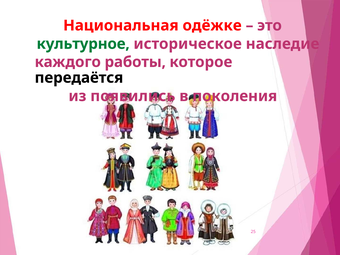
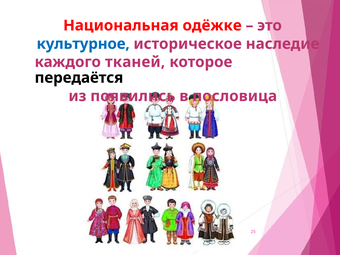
культурное colour: green -> blue
работы: работы -> тканей
поколения: поколения -> пословица
